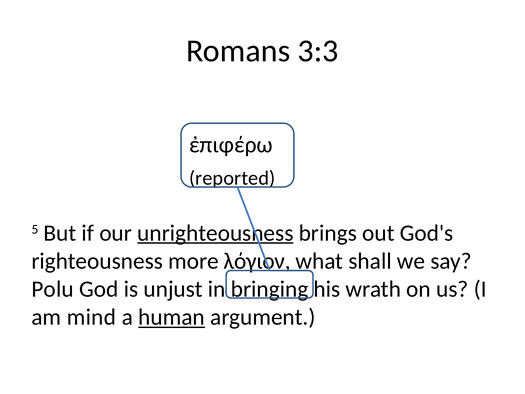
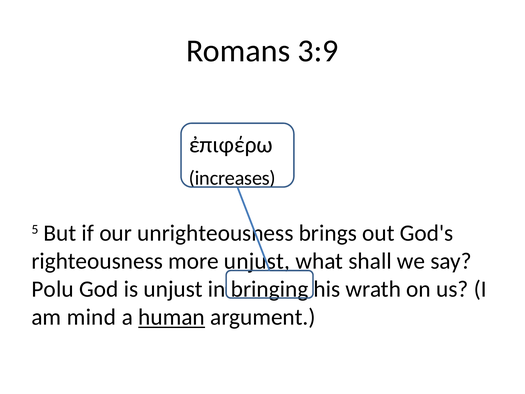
3:3: 3:3 -> 3:9
reported: reported -> increases
unrighteousness underline: present -> none
more λόγιον: λόγιον -> unjust
